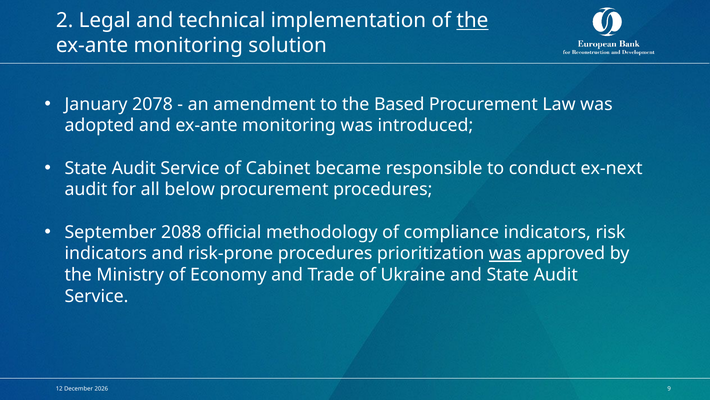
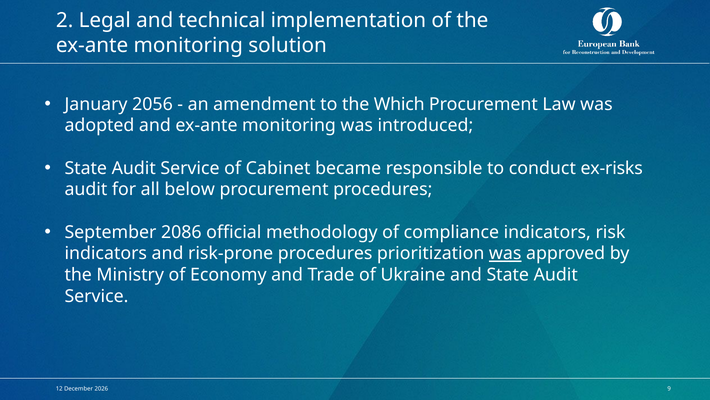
the at (472, 20) underline: present -> none
2078: 2078 -> 2056
Based: Based -> Which
ex-next: ex-next -> ex-risks
2088: 2088 -> 2086
